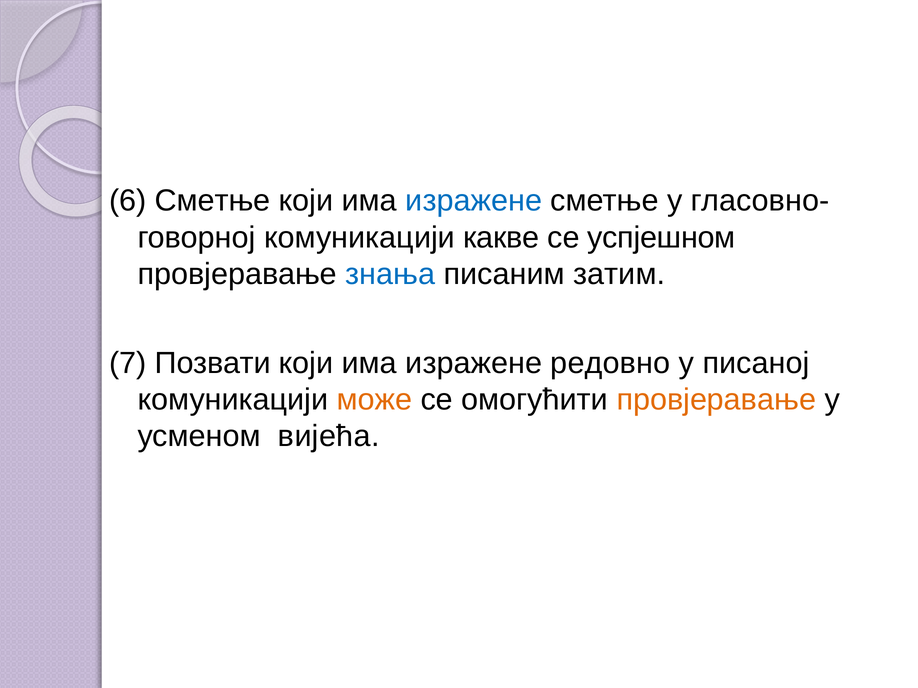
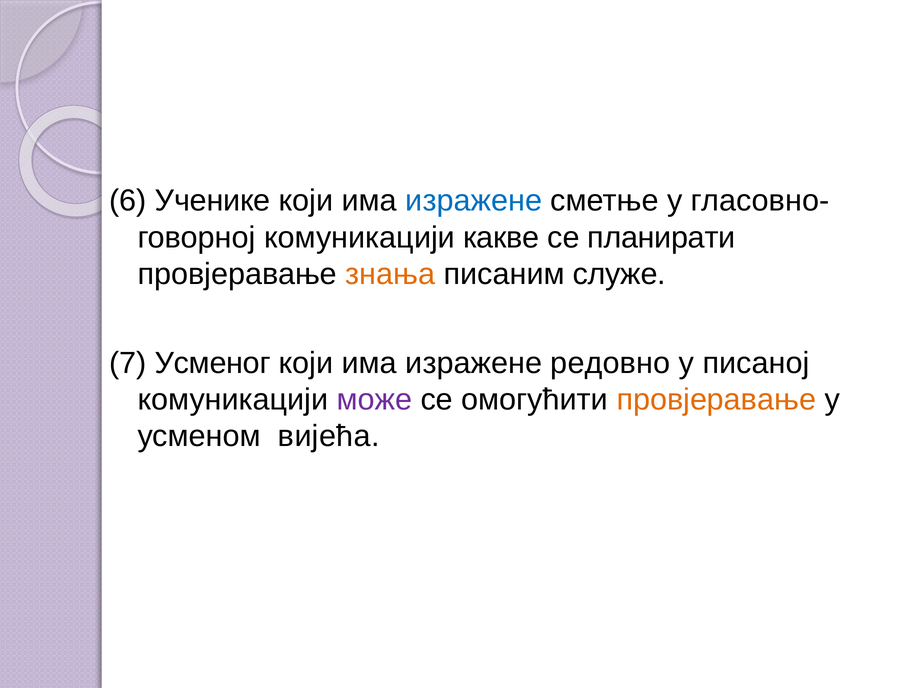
6 Сметње: Сметње -> Ученике
успјешном: успјешном -> планирати
знања colour: blue -> orange
затим: затим -> служе
Позвати: Позвати -> Усменог
може colour: orange -> purple
